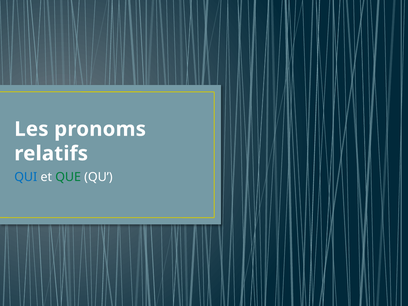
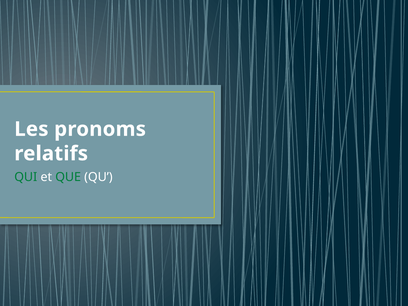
QUI colour: blue -> green
